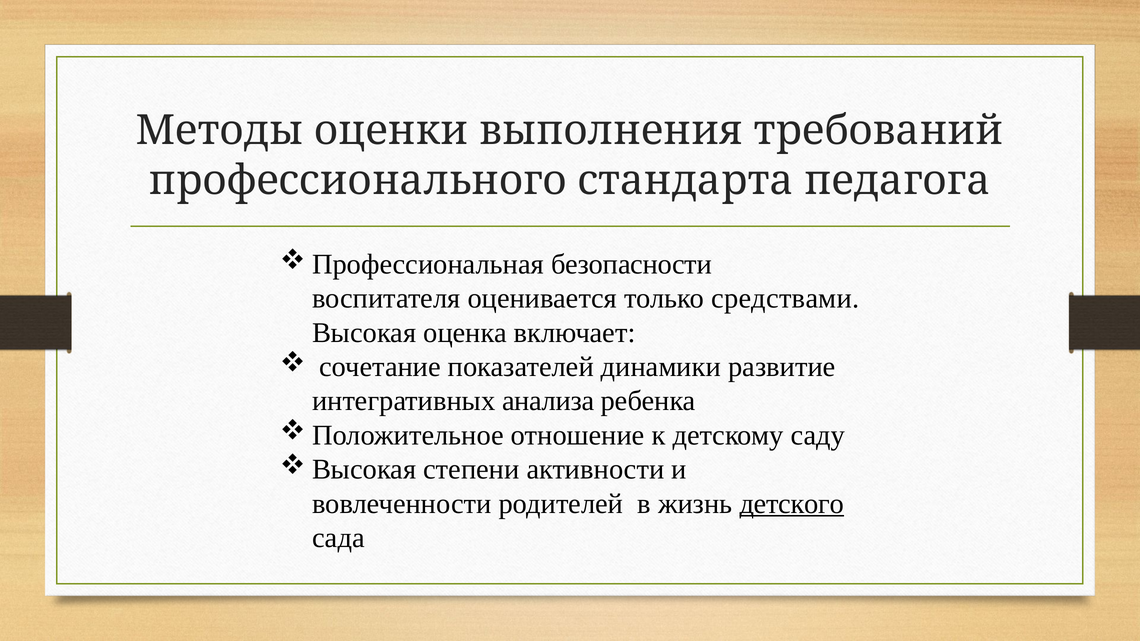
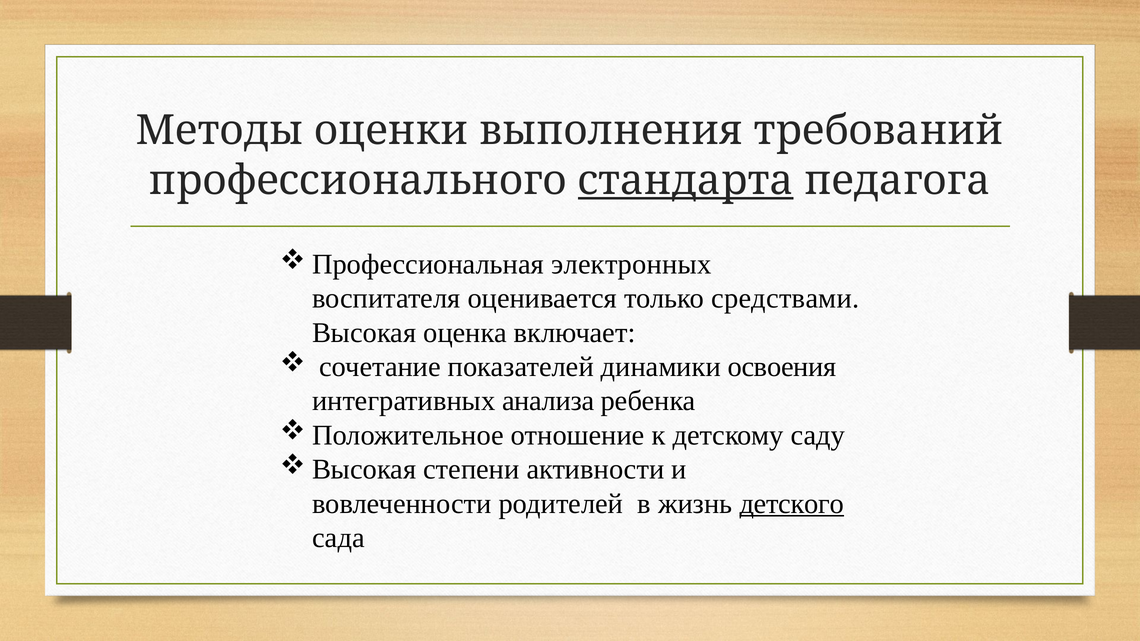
стандарта underline: none -> present
безопасности: безопасности -> электронных
развитие: развитие -> освоения
